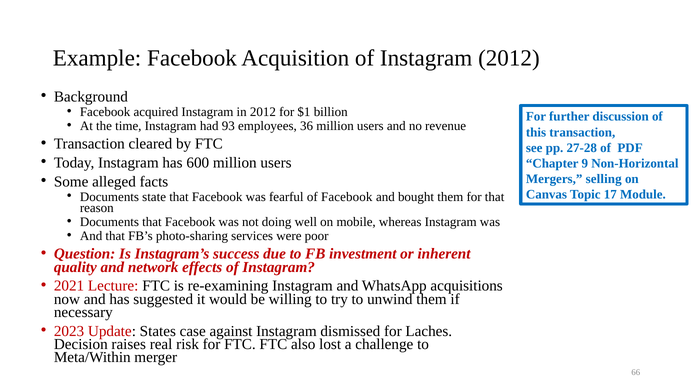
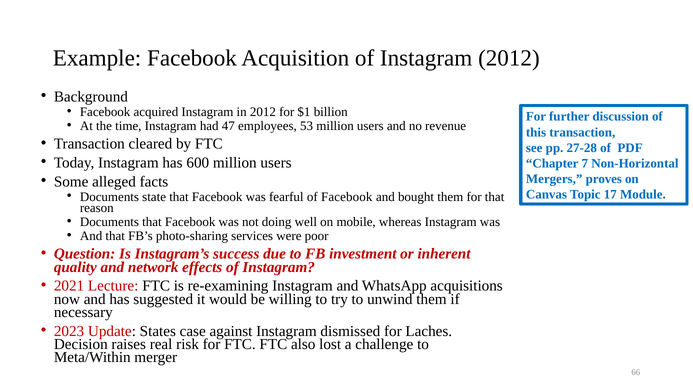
93: 93 -> 47
36: 36 -> 53
9: 9 -> 7
selling: selling -> proves
